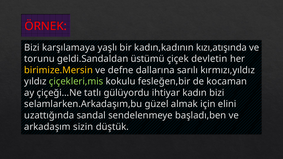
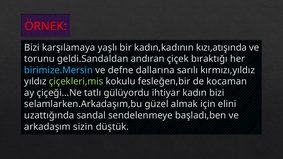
üstümü: üstümü -> andıran
devletin: devletin -> bıraktığı
birimize.Mersin colour: yellow -> light blue
